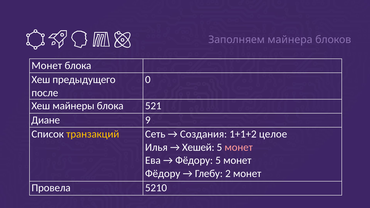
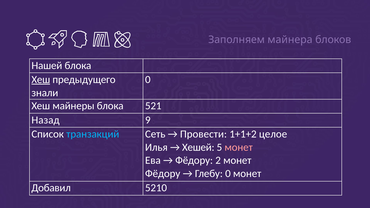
Монет at (47, 66): Монет -> Нашей
Хеш at (41, 80) underline: none -> present
после: после -> знали
Диане: Диане -> Назад
транзакций colour: yellow -> light blue
Создания: Создания -> Провести
Фёдору 5: 5 -> 2
Глебу 2: 2 -> 0
Провела: Провела -> Добавил
